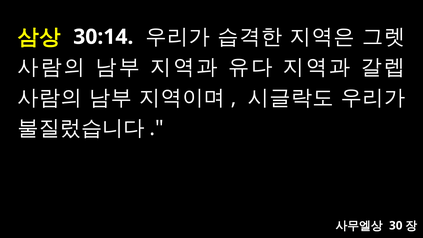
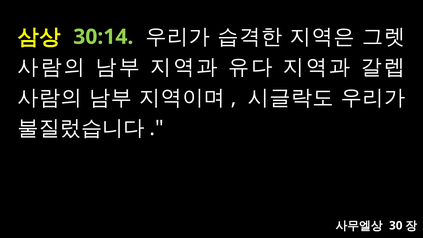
30:14 colour: white -> light green
